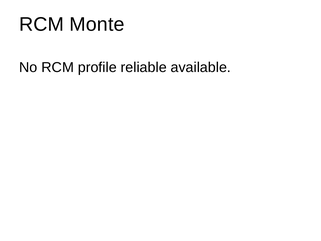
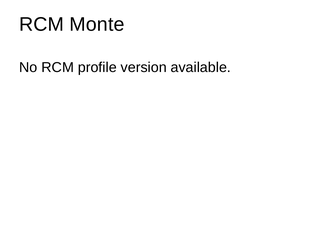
reliable: reliable -> version
